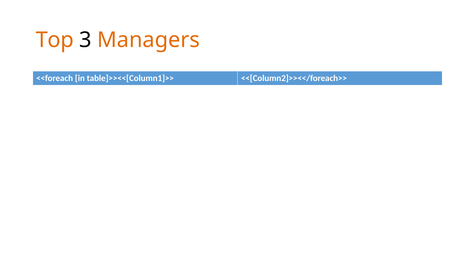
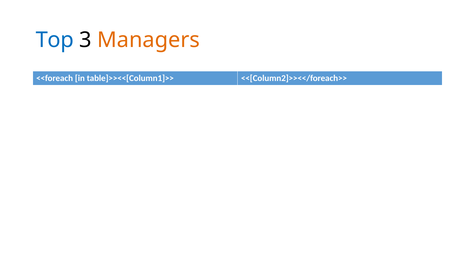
Top colour: orange -> blue
